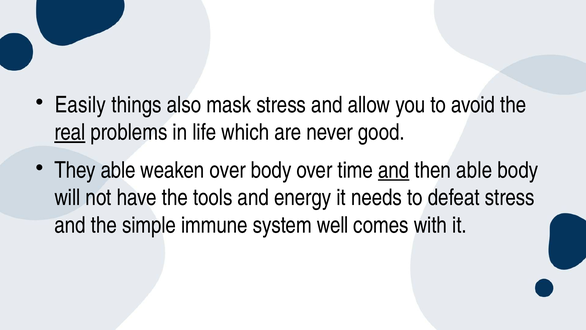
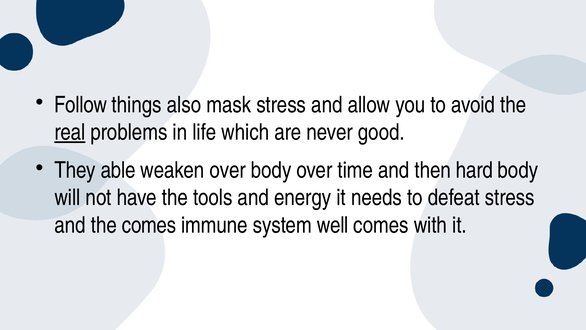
Easily: Easily -> Follow
and at (394, 170) underline: present -> none
then able: able -> hard
the simple: simple -> comes
